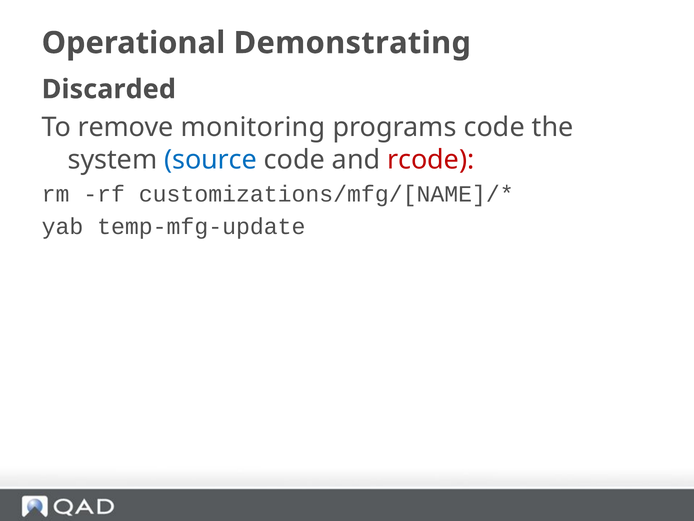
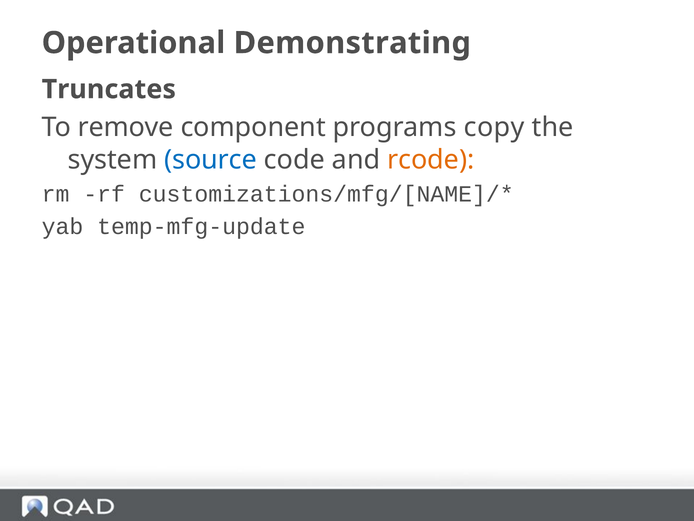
Discarded: Discarded -> Truncates
monitoring: monitoring -> component
programs code: code -> copy
rcode colour: red -> orange
